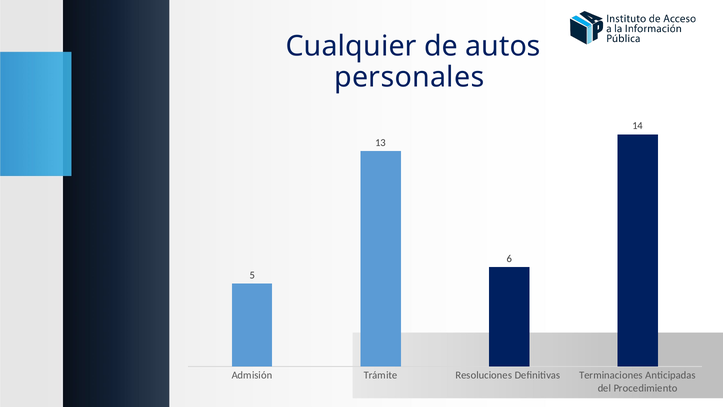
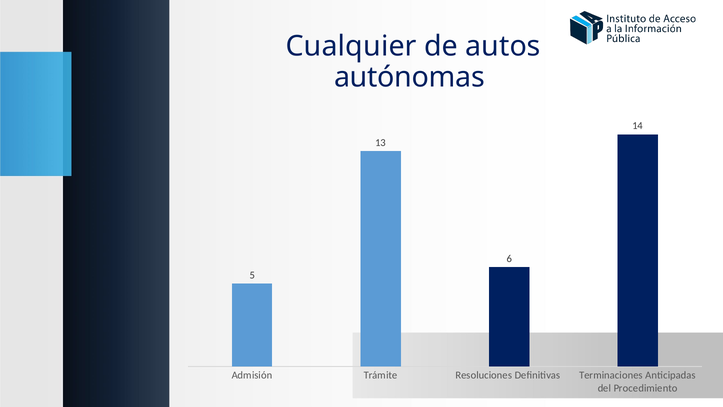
personales: personales -> autónomas
